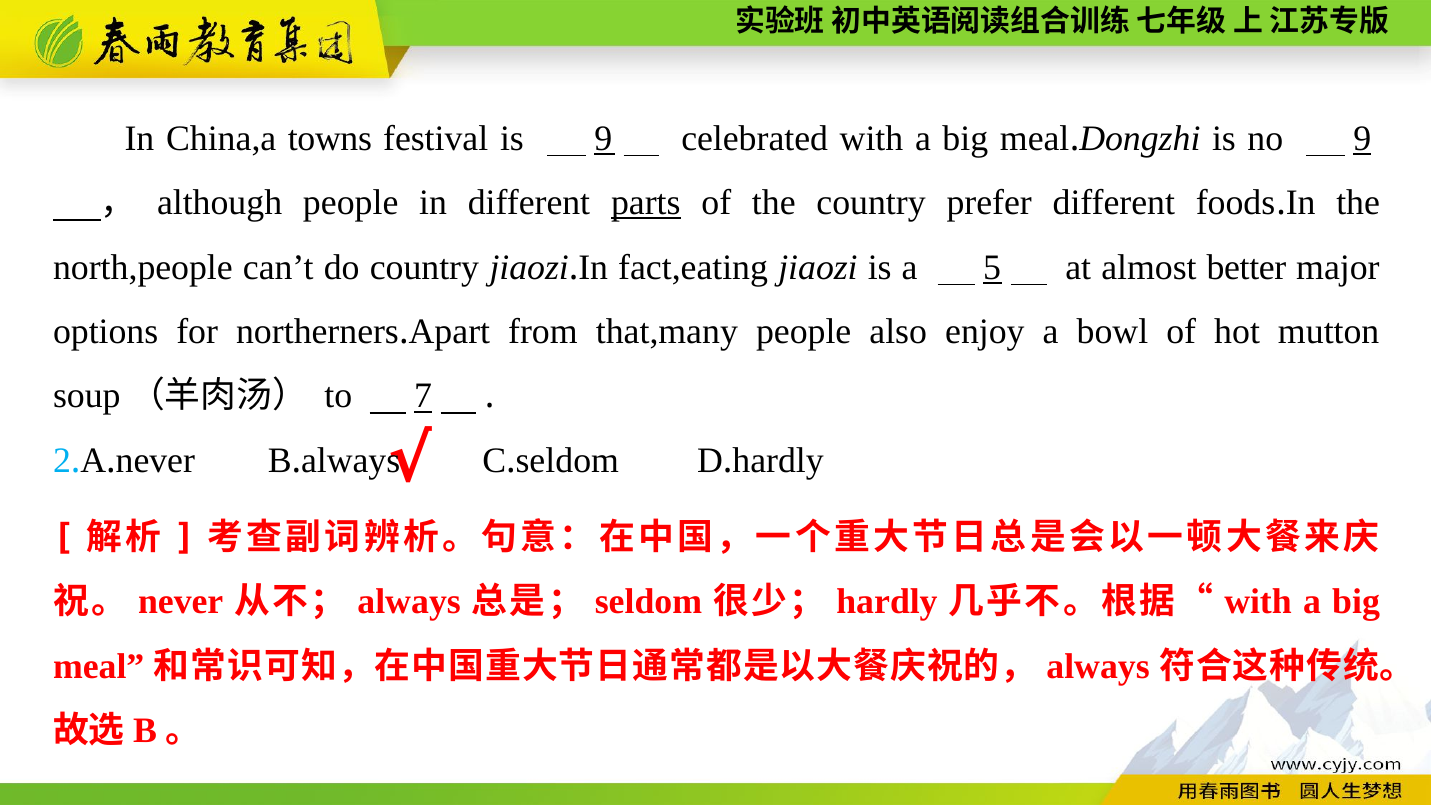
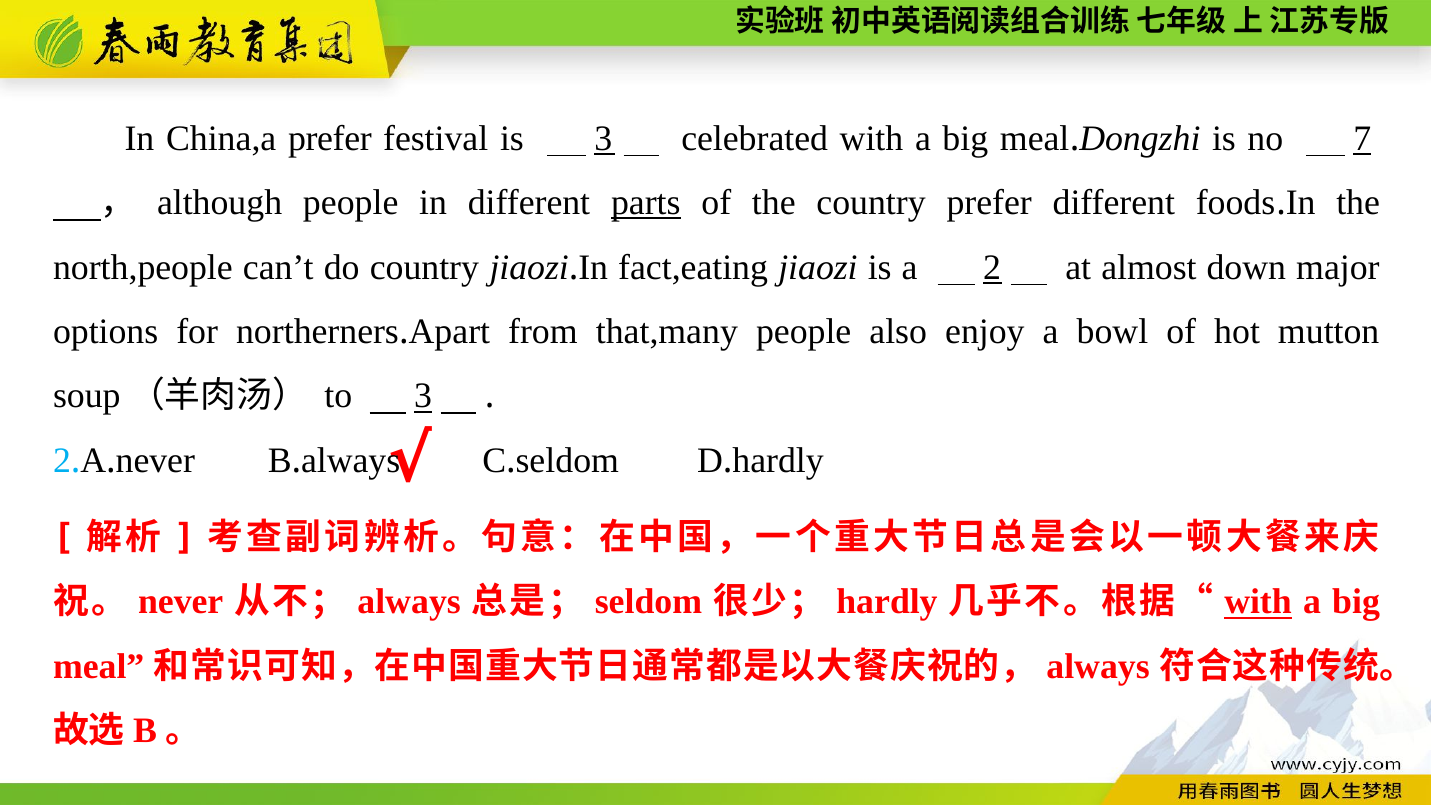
China,a towns: towns -> prefer
is 9: 9 -> 3
no 9: 9 -> 7
a 5: 5 -> 2
better: better -> down
to 7: 7 -> 3
with at (1258, 602) underline: none -> present
